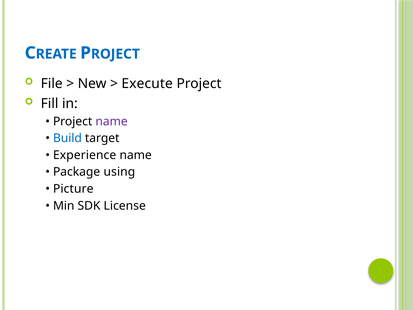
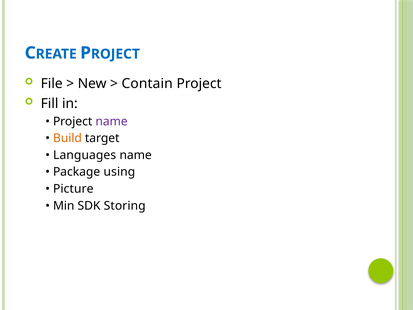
Execute: Execute -> Contain
Build colour: blue -> orange
Experience: Experience -> Languages
License: License -> Storing
